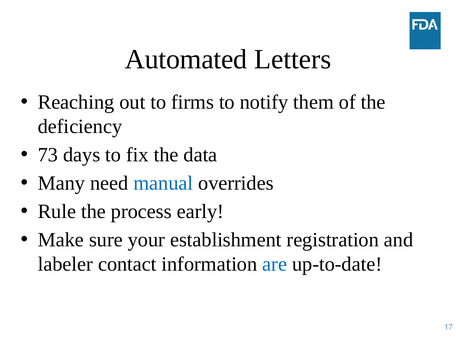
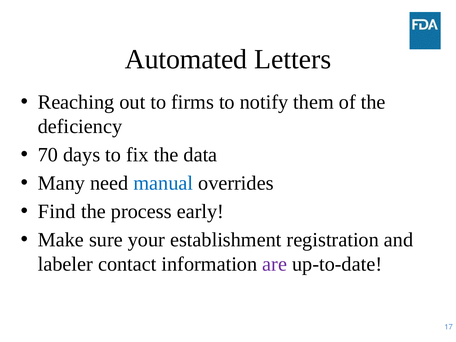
73: 73 -> 70
Rule: Rule -> Find
are colour: blue -> purple
